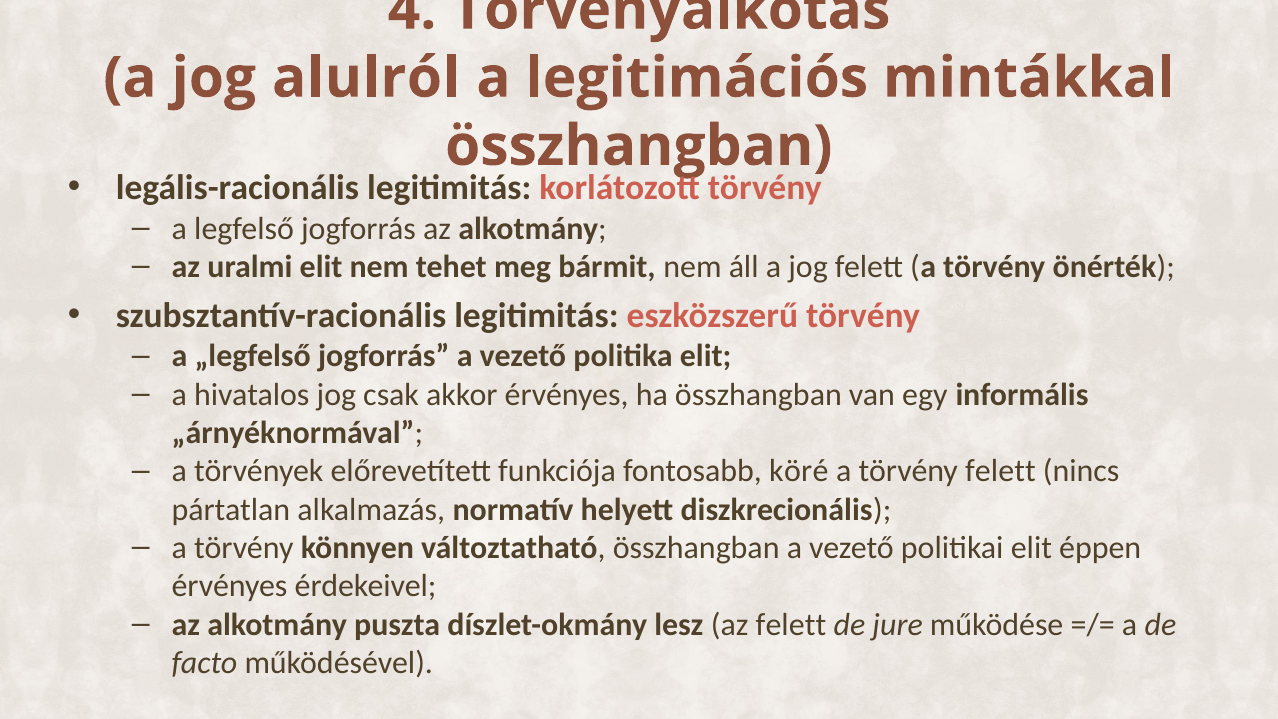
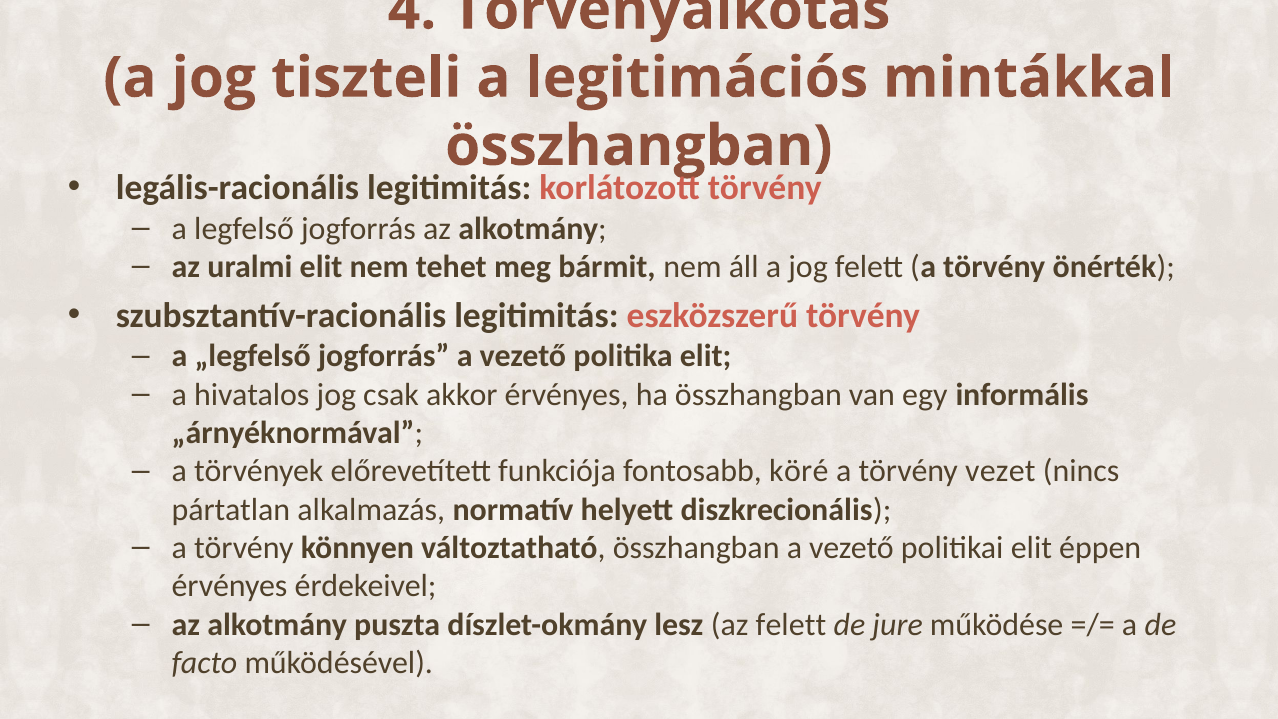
alulról: alulról -> tiszteli
törvény felett: felett -> vezet
